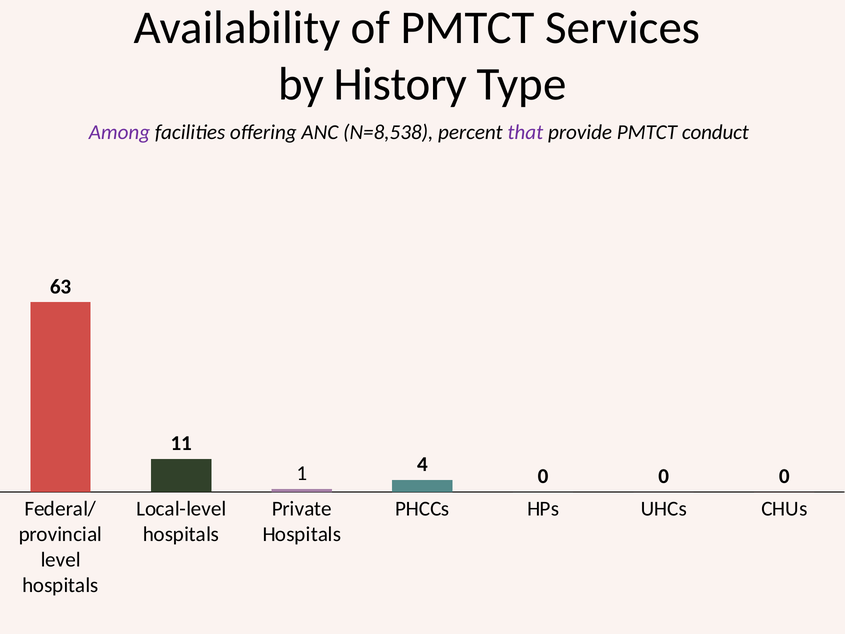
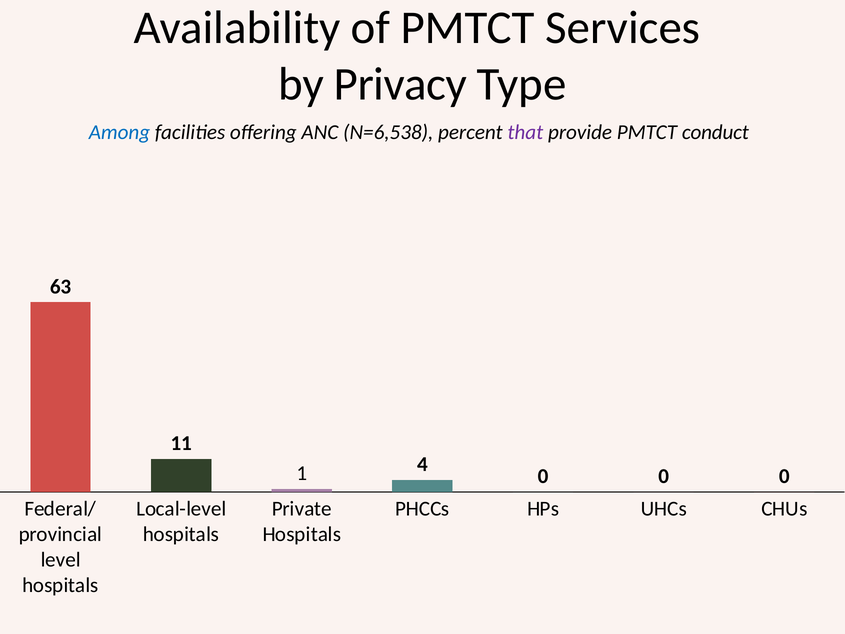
History: History -> Privacy
Among colour: purple -> blue
N=8,538: N=8,538 -> N=6,538
